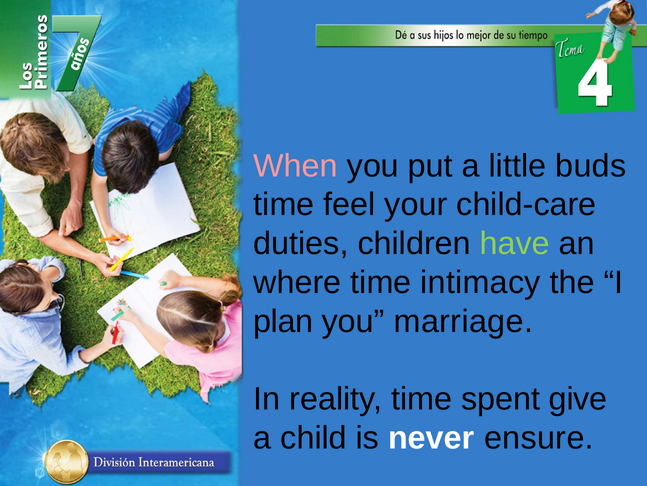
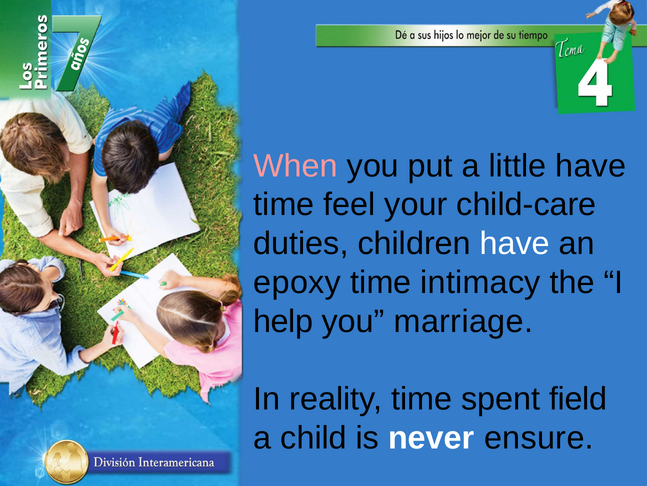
little buds: buds -> have
have at (515, 243) colour: light green -> white
where: where -> epoxy
plan: plan -> help
give: give -> field
